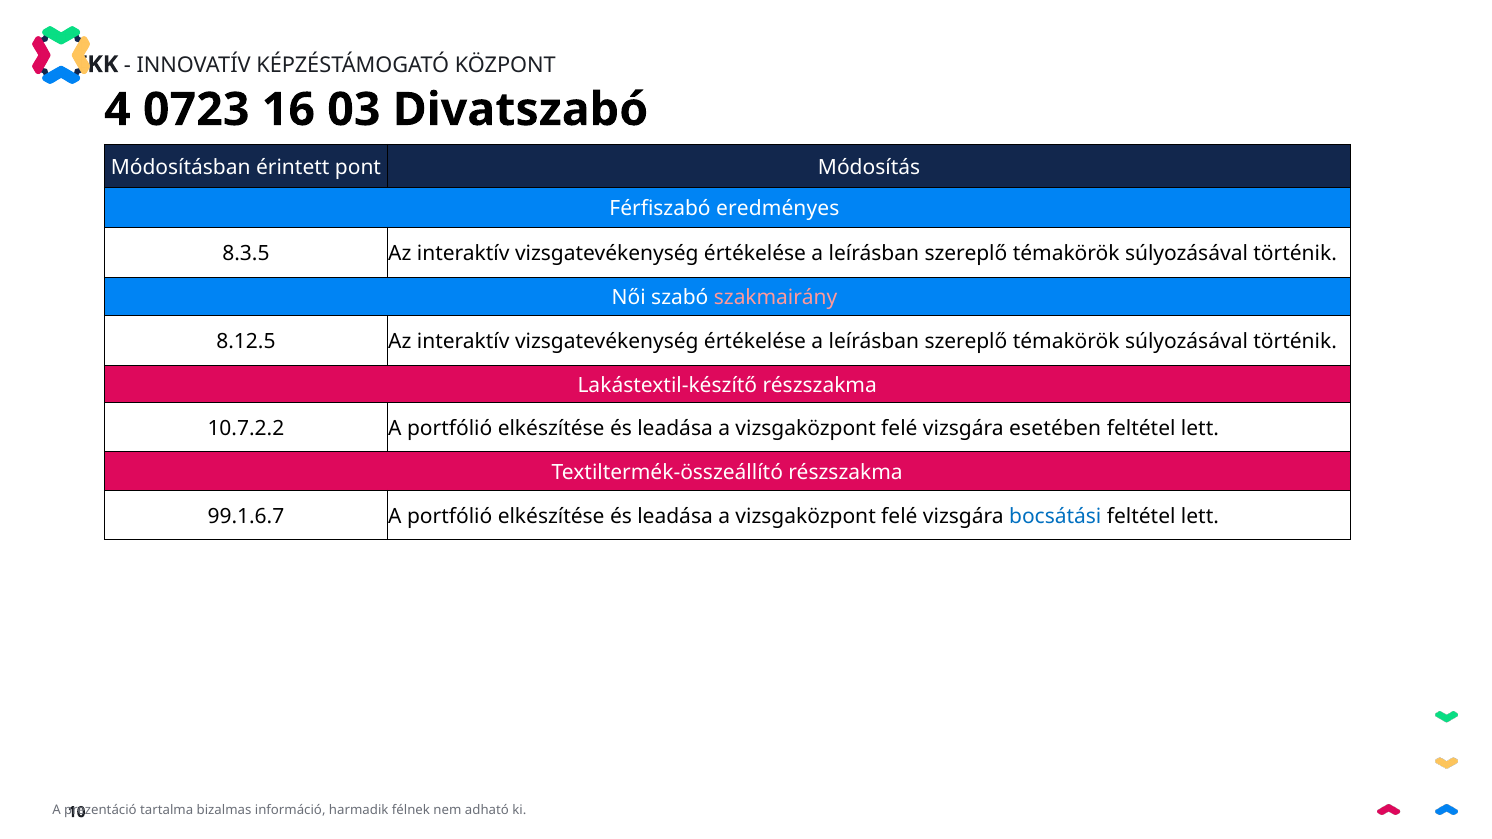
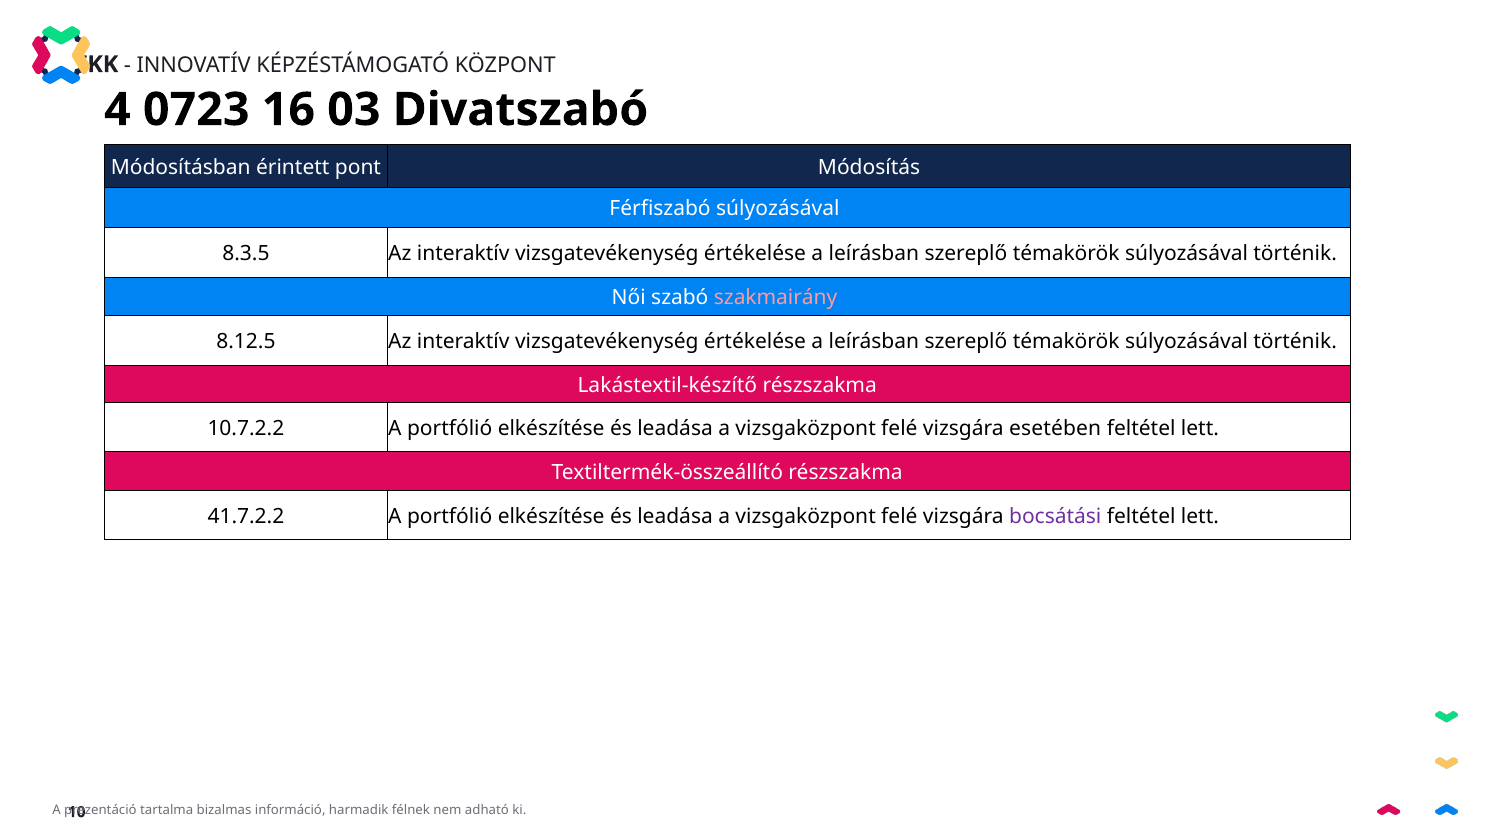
Férfiszabó eredményes: eredményes -> súlyozásával
99.1.6.7: 99.1.6.7 -> 41.7.2.2
bocsátási colour: blue -> purple
